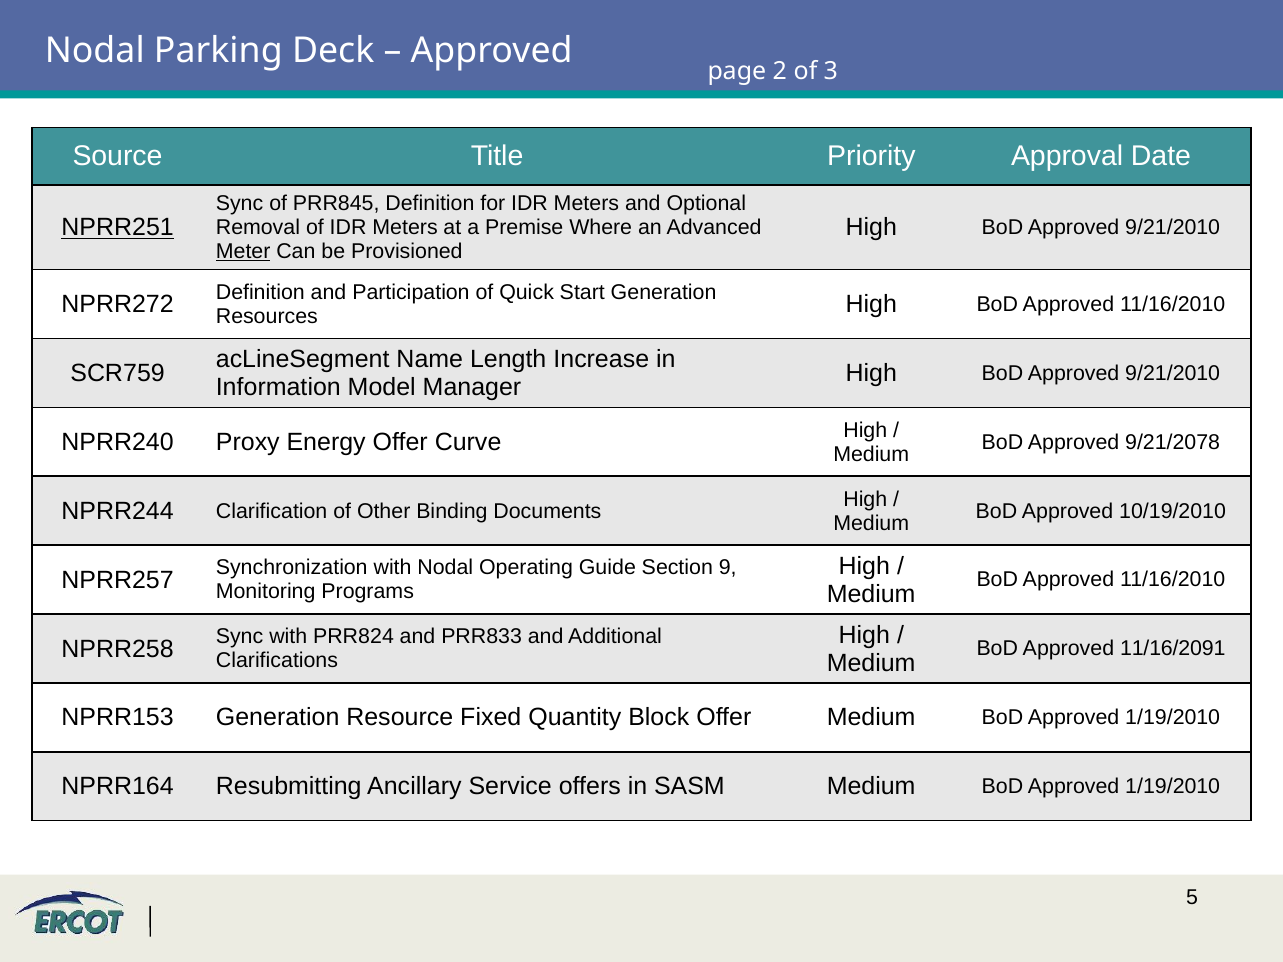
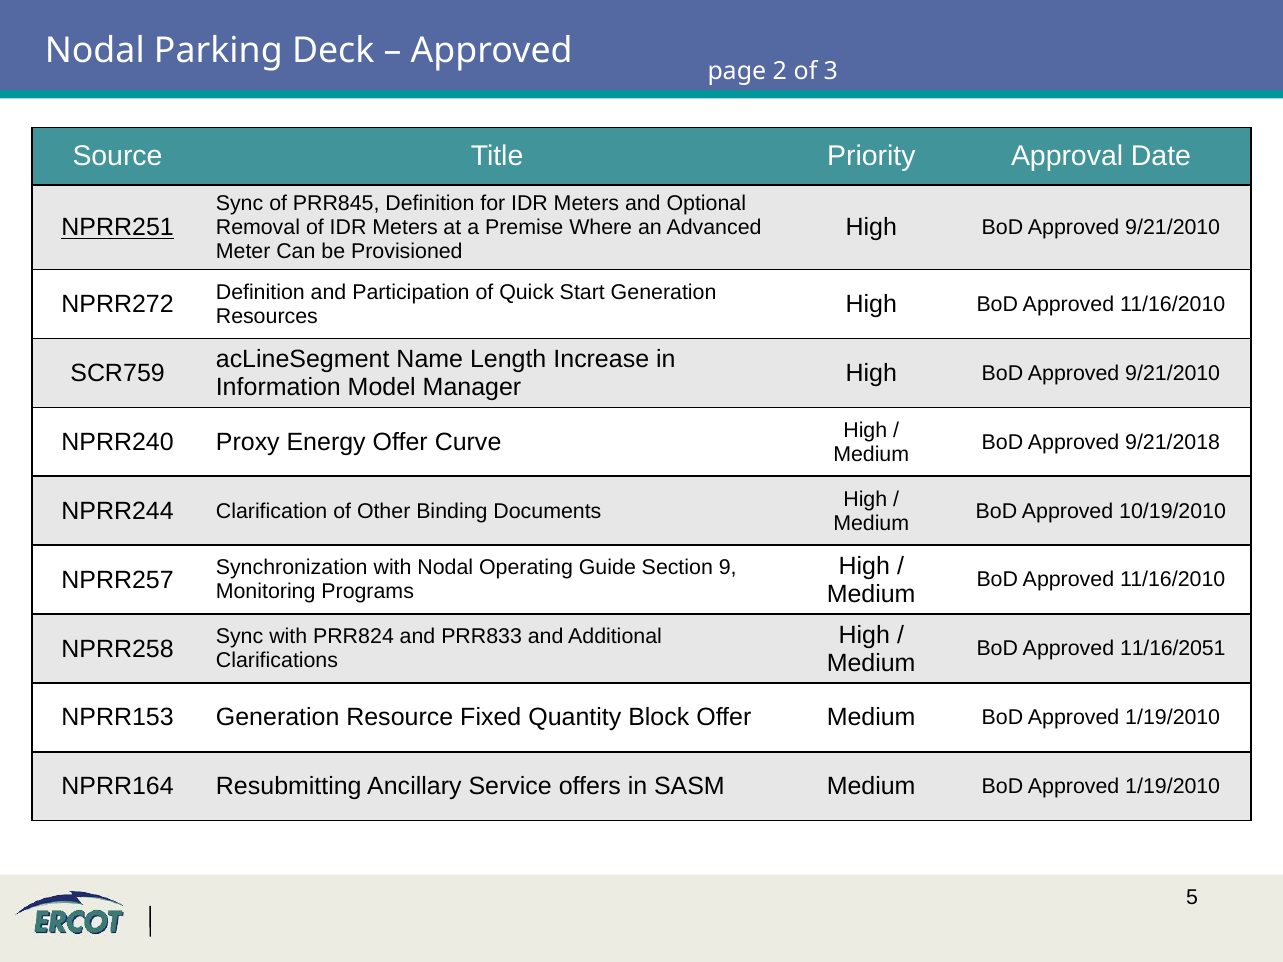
Meter underline: present -> none
9/21/2078: 9/21/2078 -> 9/21/2018
11/16/2091: 11/16/2091 -> 11/16/2051
